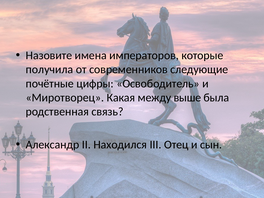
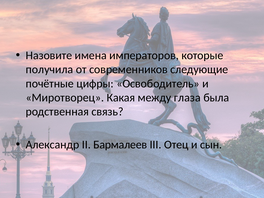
выше: выше -> глаза
Находился: Находился -> Бармалеев
